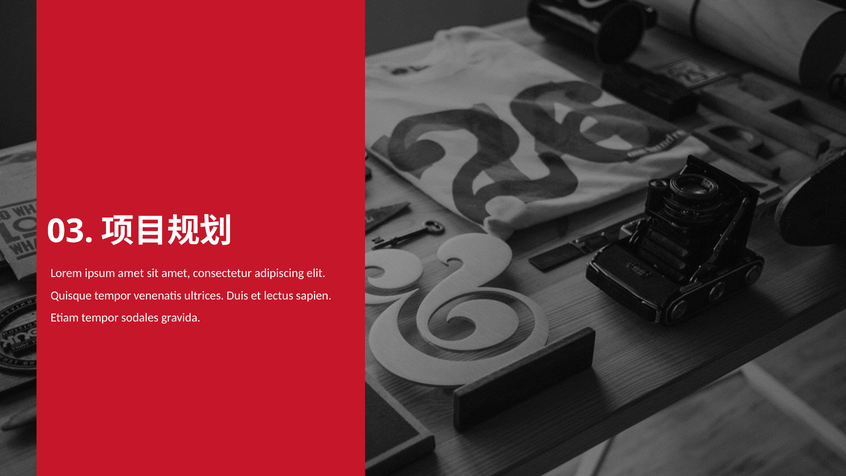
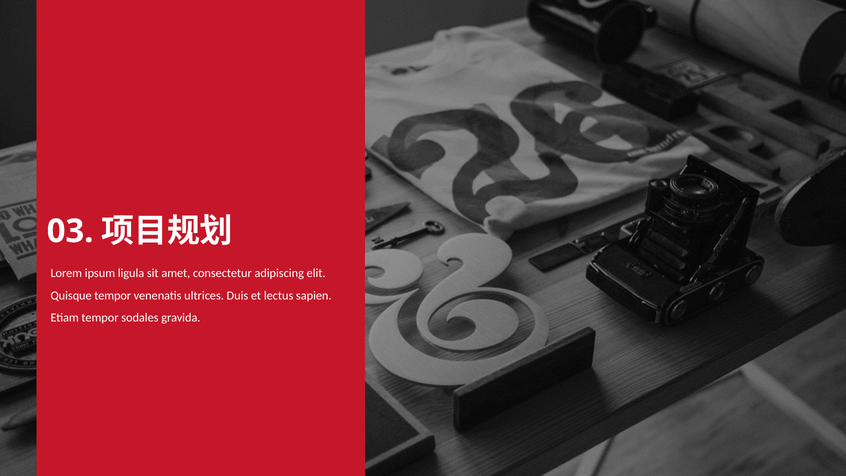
ipsum amet: amet -> ligula
